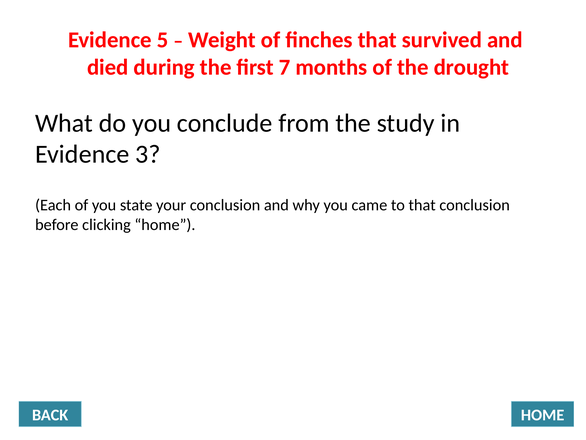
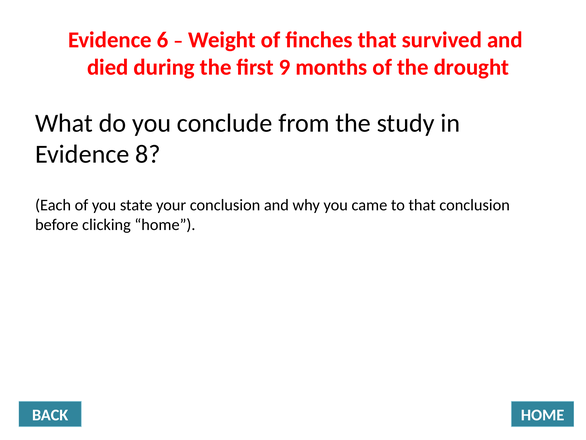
5: 5 -> 6
7: 7 -> 9
3: 3 -> 8
